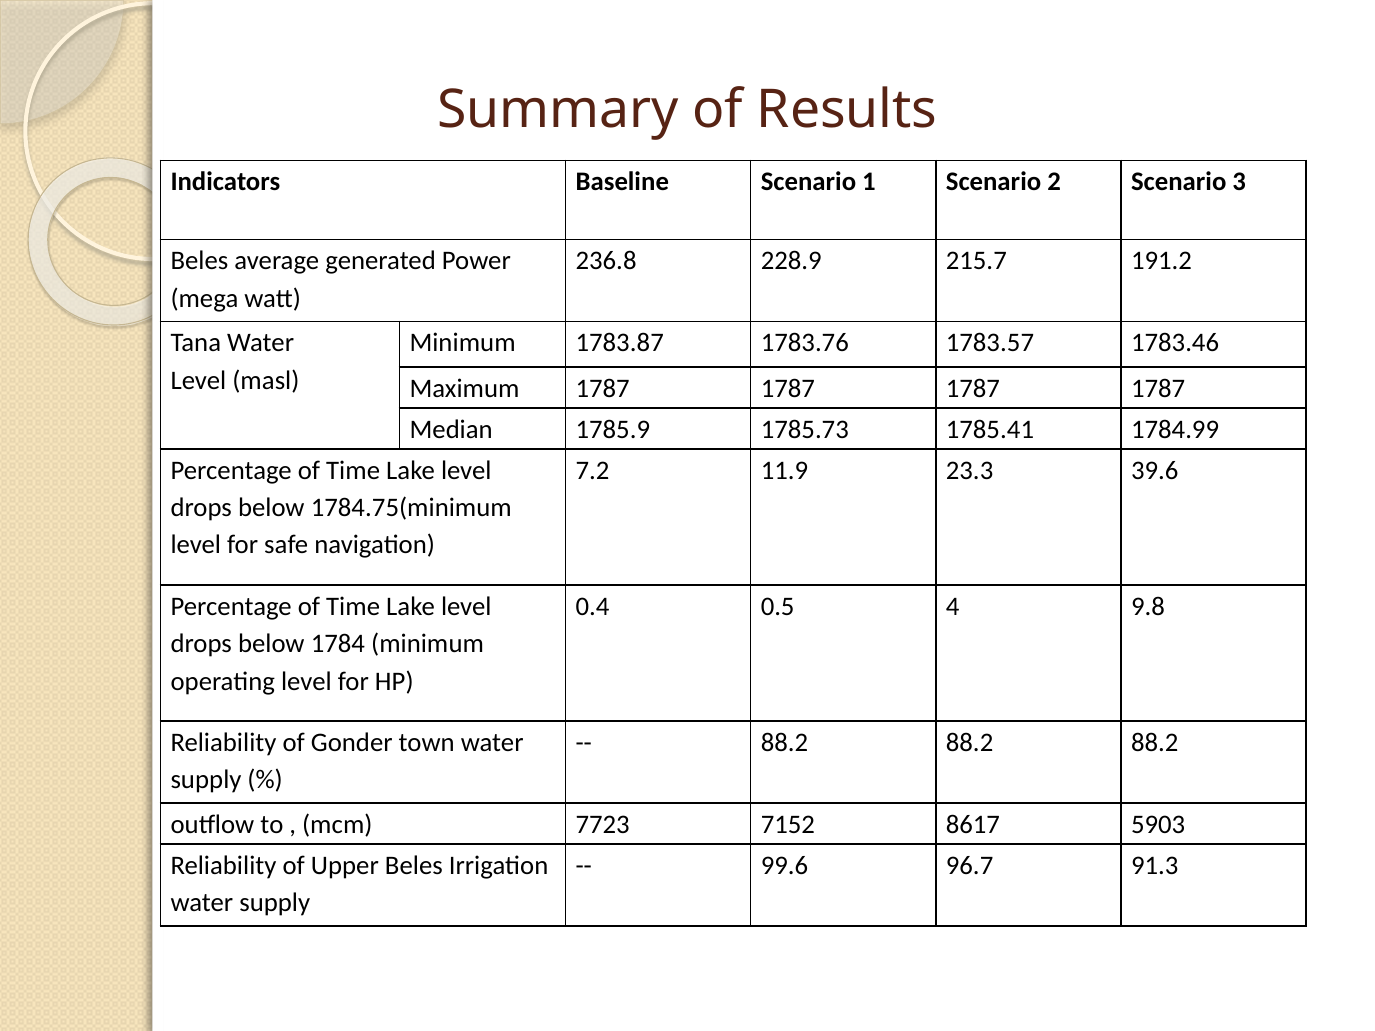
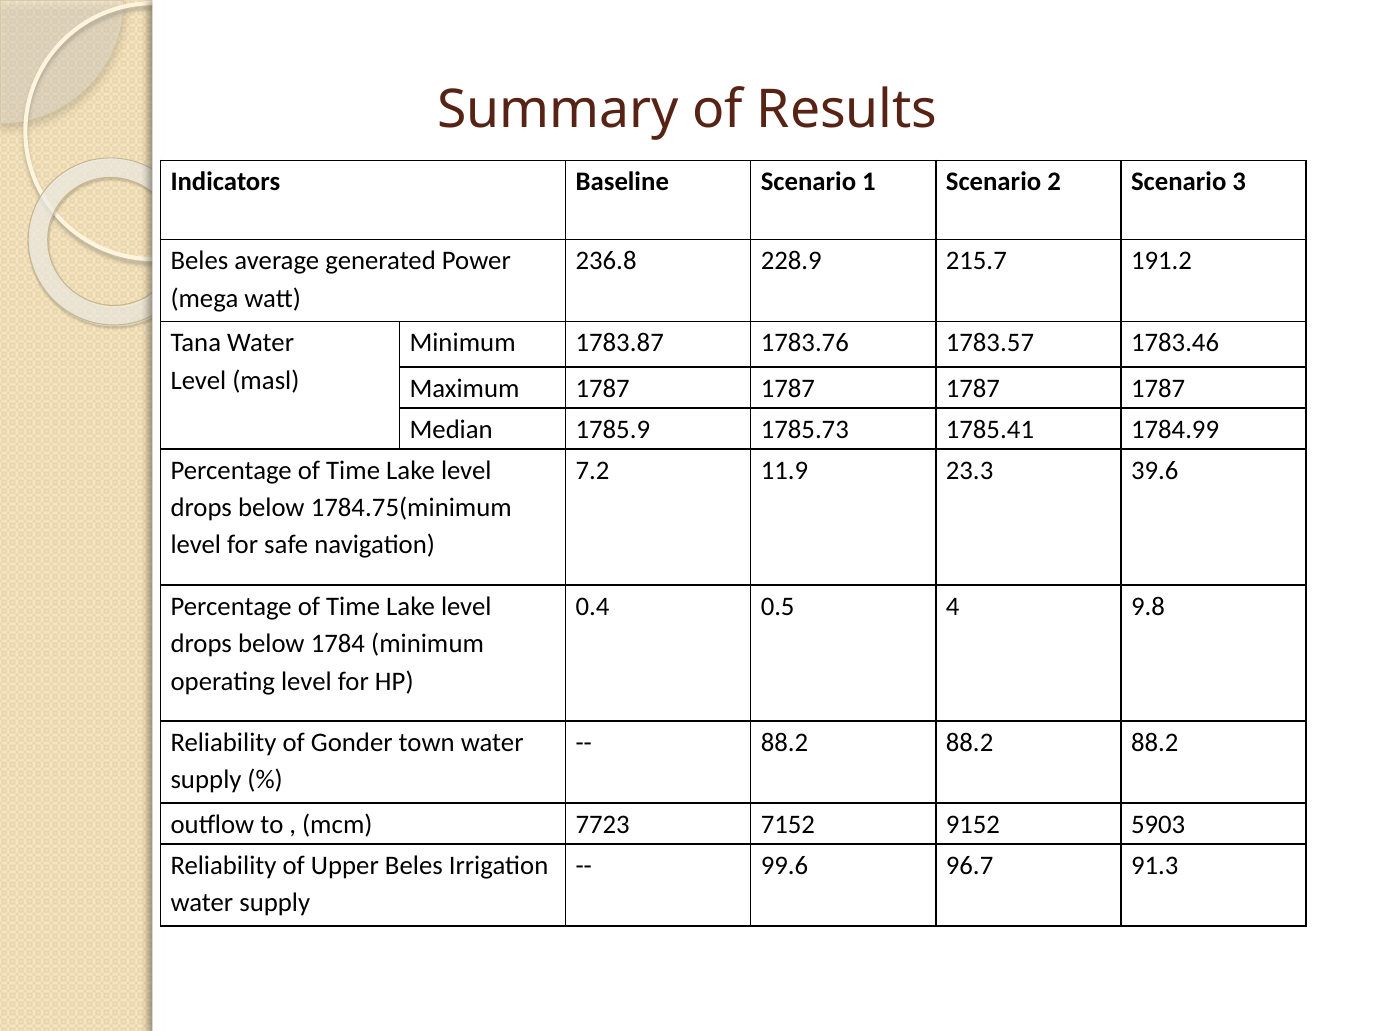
8617: 8617 -> 9152
